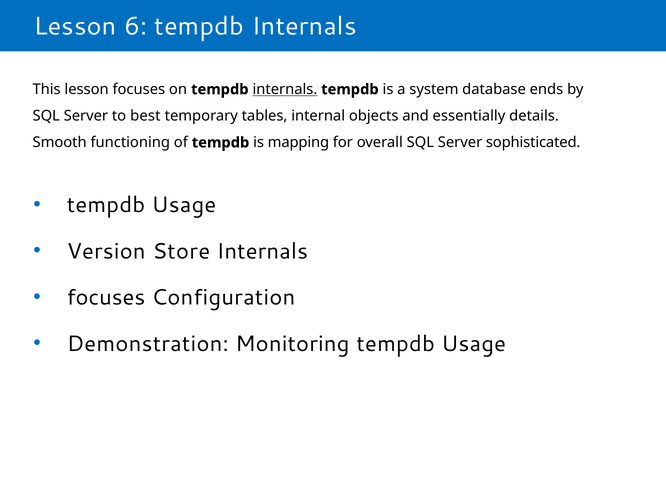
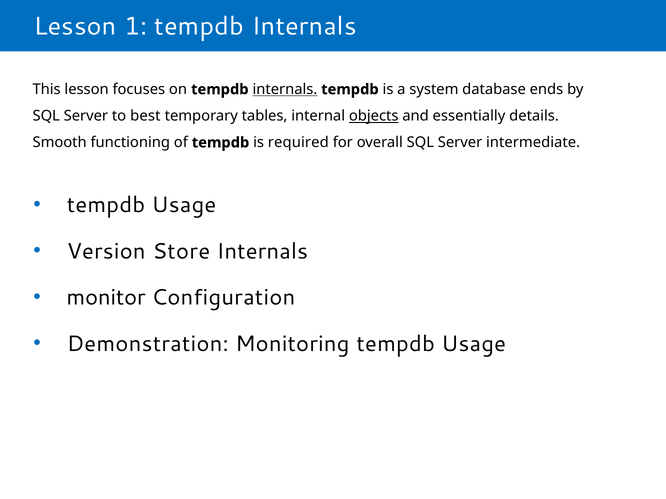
6: 6 -> 1
objects underline: none -> present
mapping: mapping -> required
sophisticated: sophisticated -> intermediate
focuses at (106, 298): focuses -> monitor
